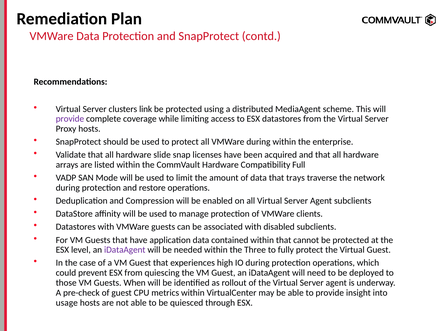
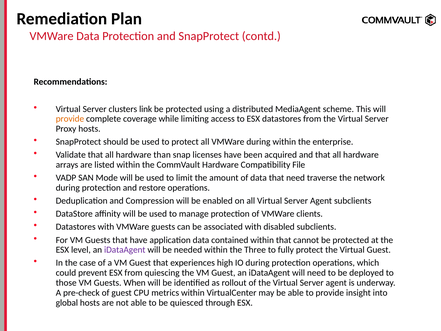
provide at (70, 119) colour: purple -> orange
slide: slide -> than
Full: Full -> File
that trays: trays -> need
usage: usage -> global
